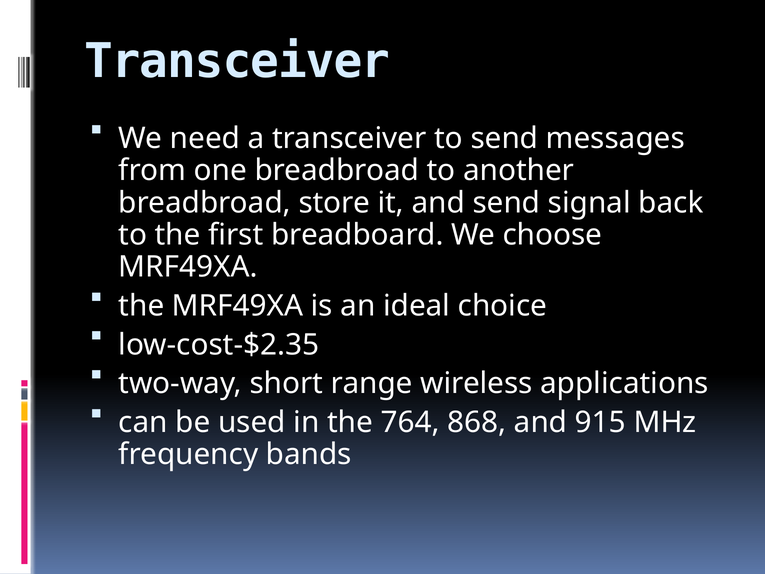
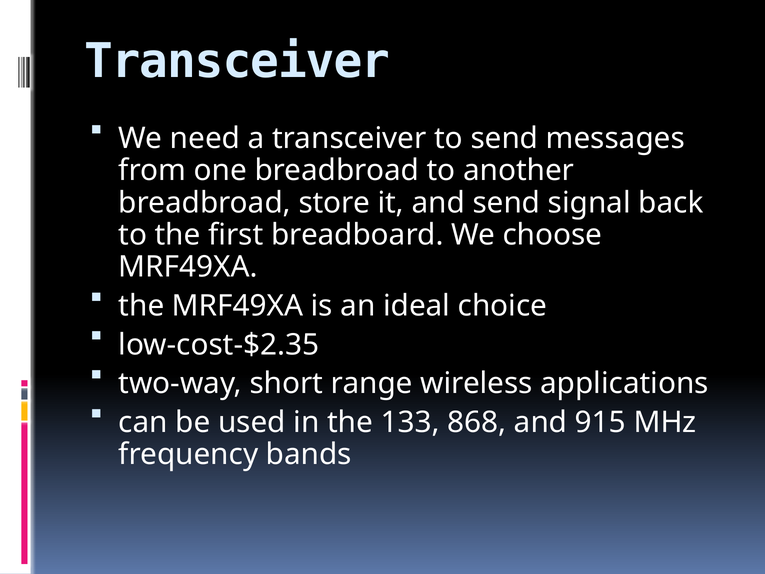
764: 764 -> 133
